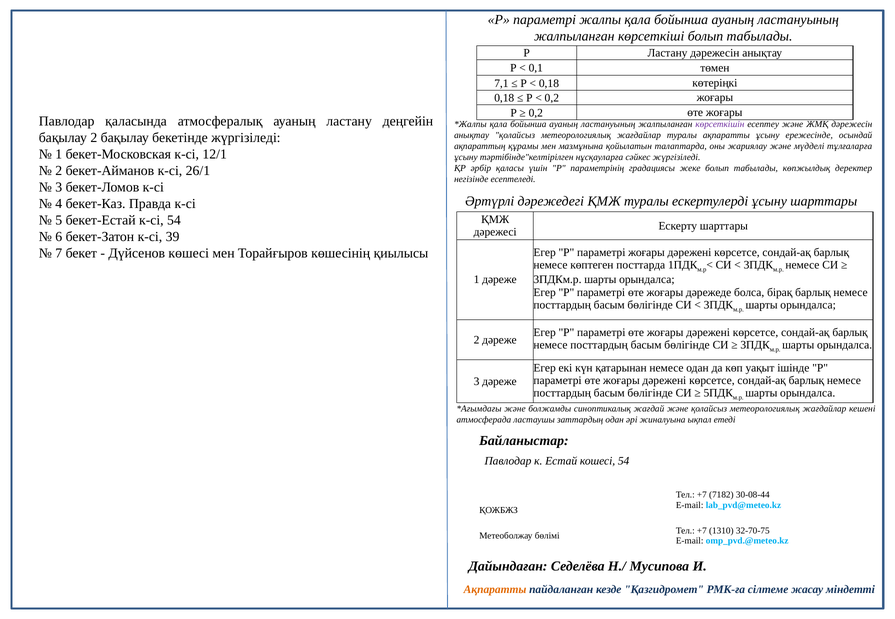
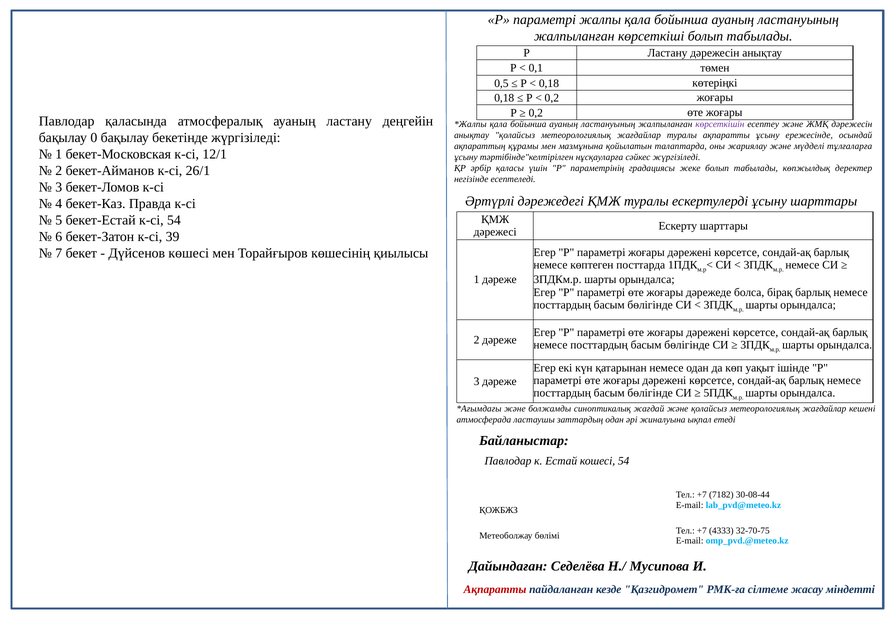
7,1: 7,1 -> 0,5
бақылау 2: 2 -> 0
1310: 1310 -> 4333
Ақпаратты at (495, 590) colour: orange -> red
